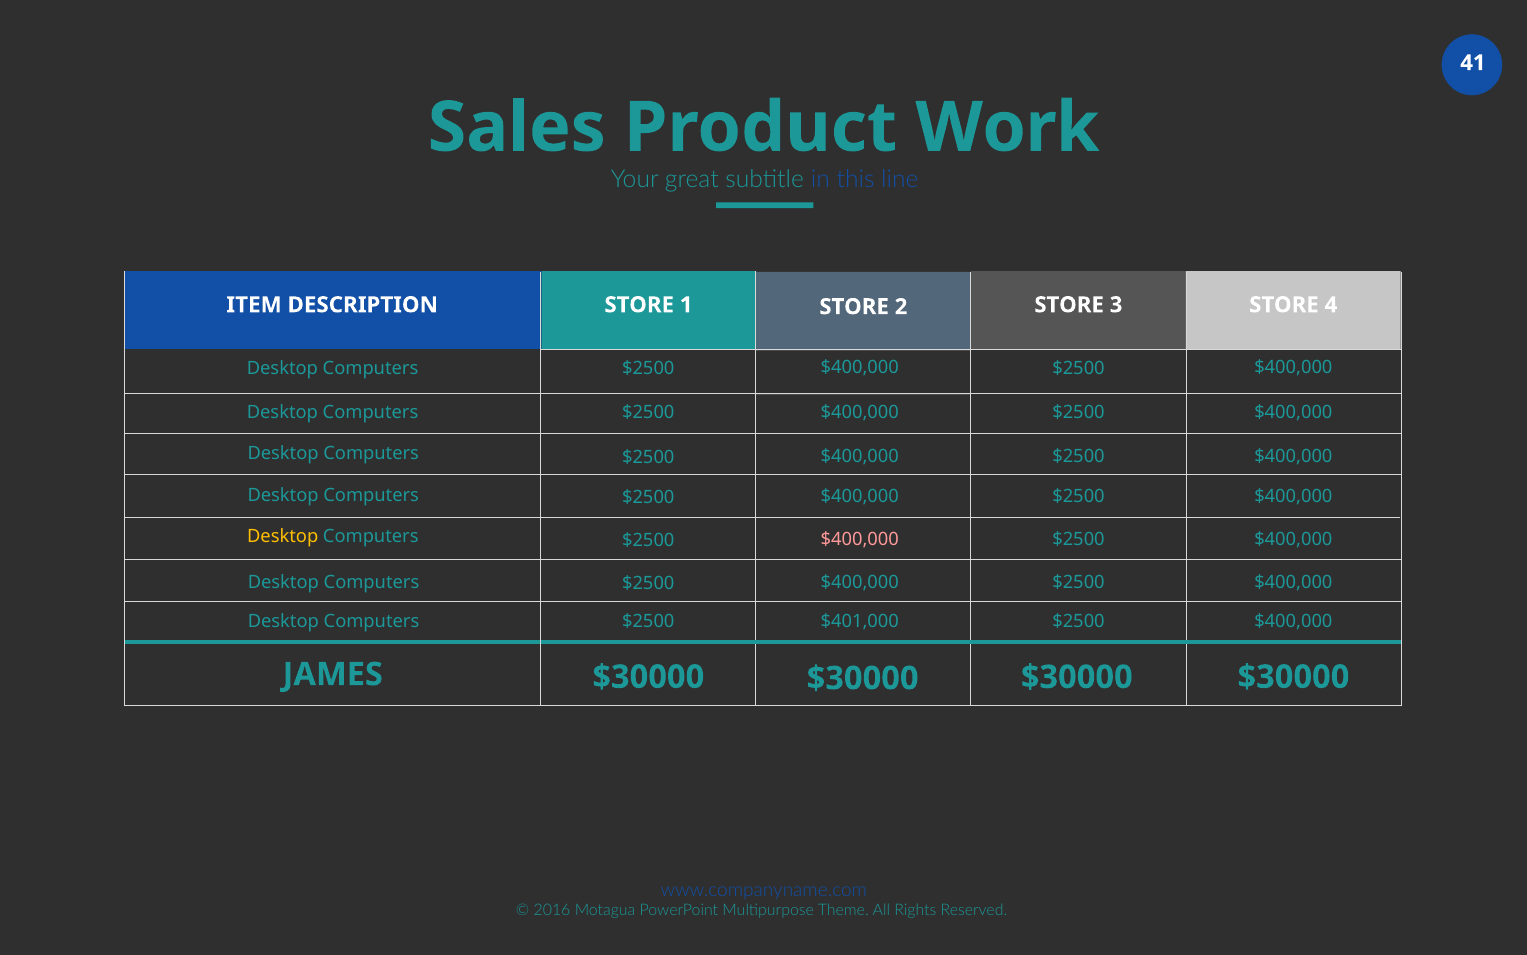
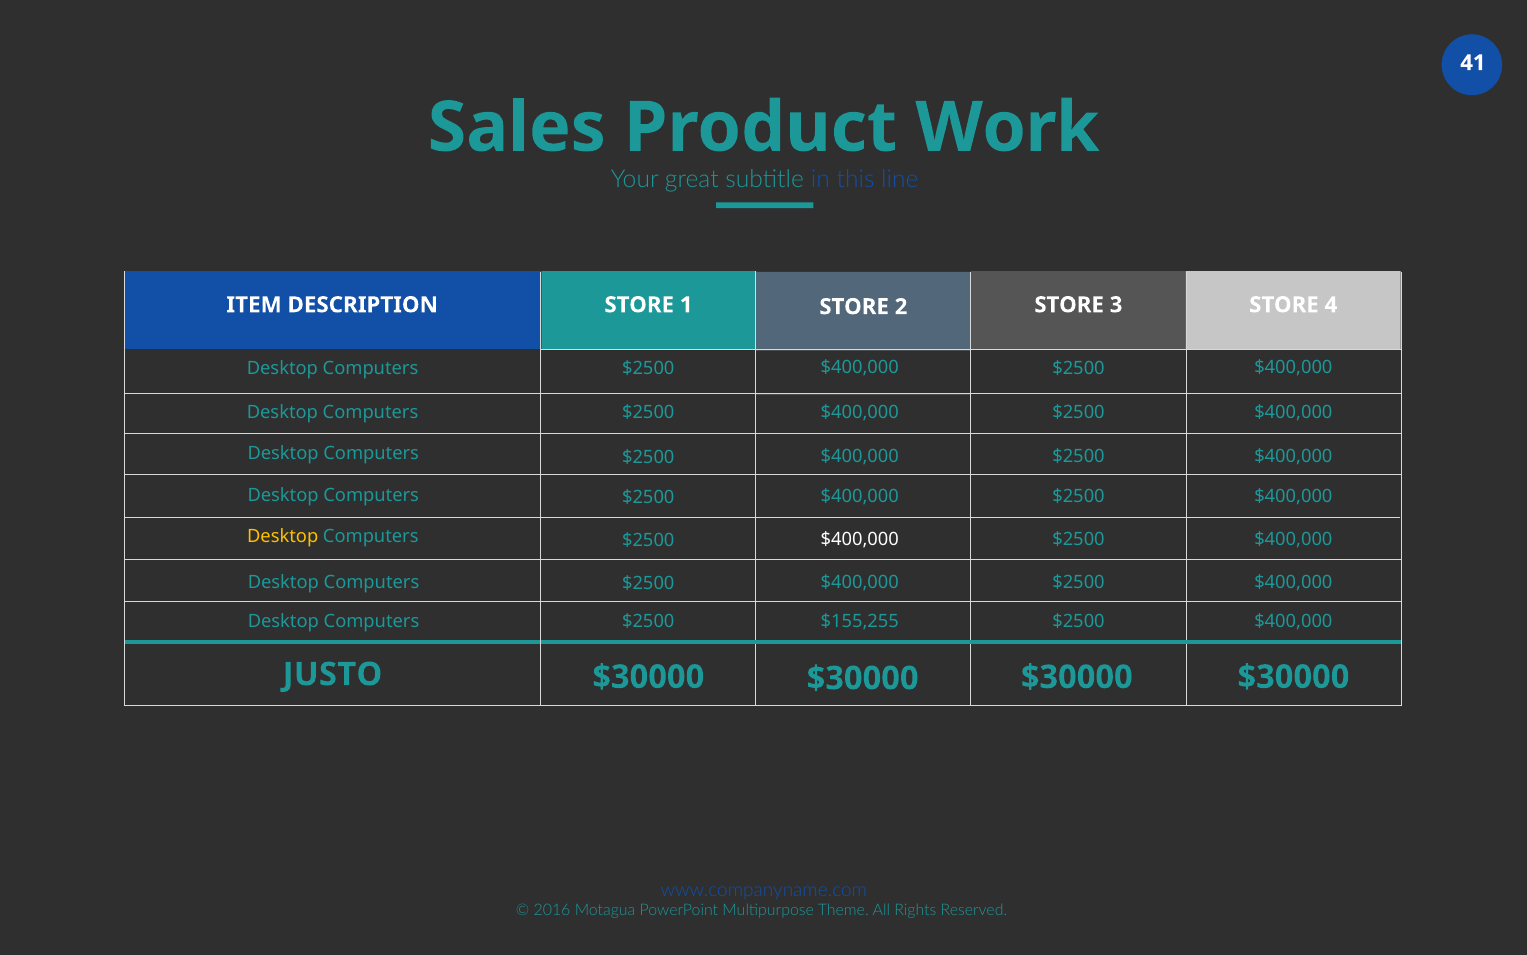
$400,000 at (860, 539) colour: pink -> white
$401,000: $401,000 -> $155,255
JAMES: JAMES -> JUSTO
